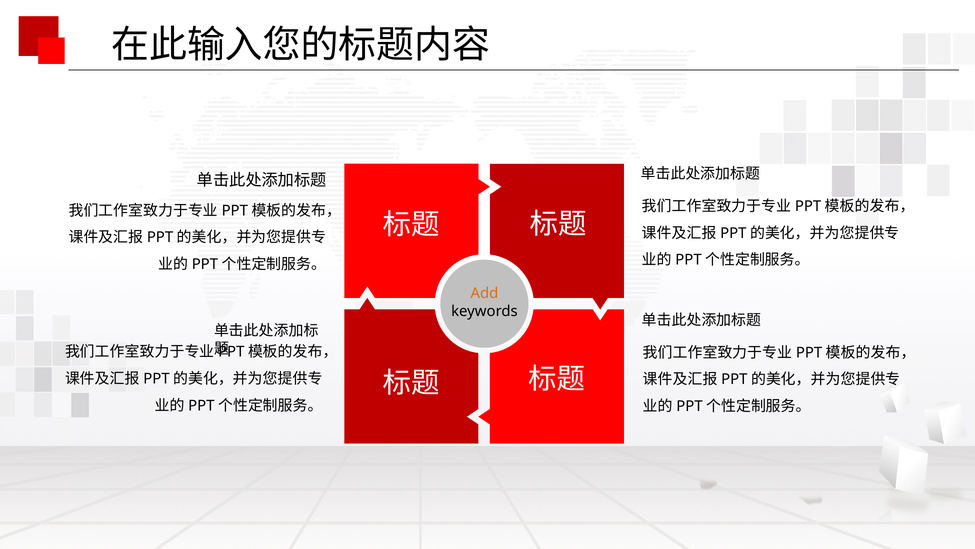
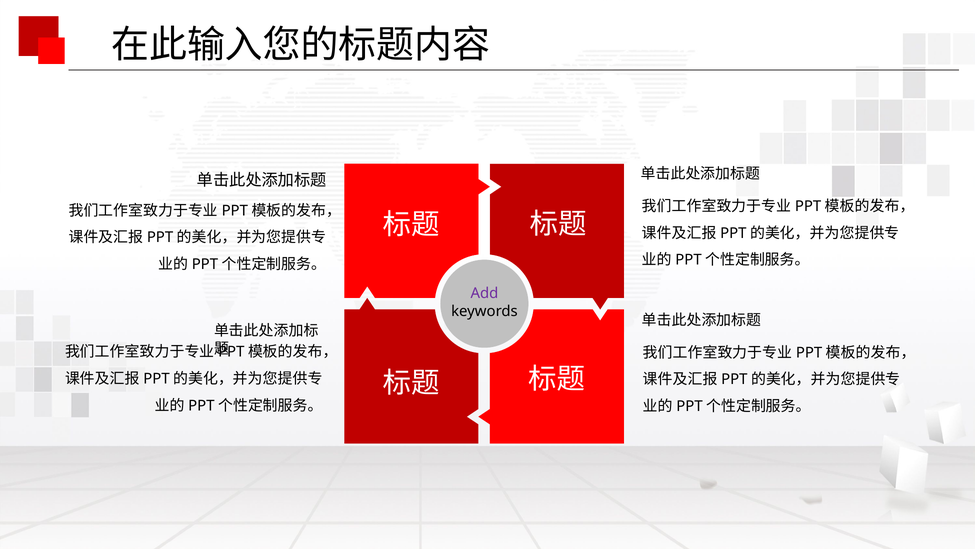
Add colour: orange -> purple
